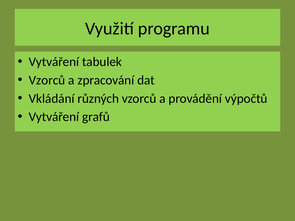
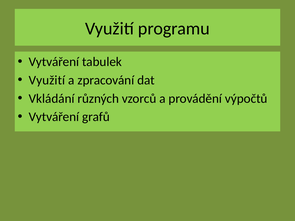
Vzorců at (47, 80): Vzorců -> Využití
